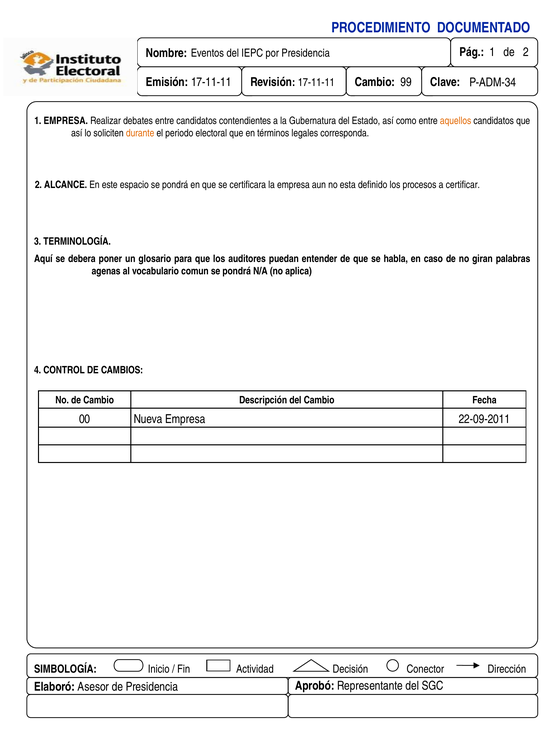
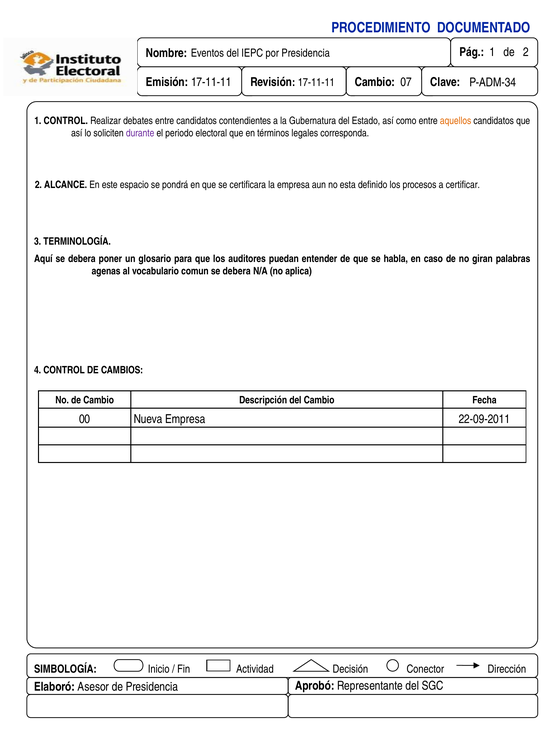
99: 99 -> 07
1 EMPRESA: EMPRESA -> CONTROL
durante colour: orange -> purple
comun se pondrá: pondrá -> debera
